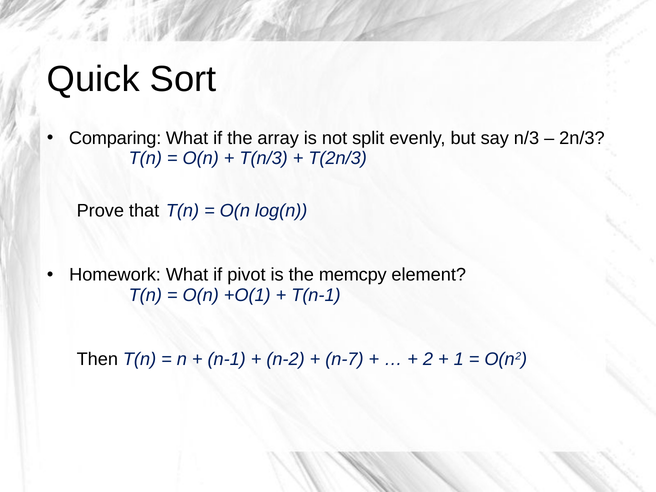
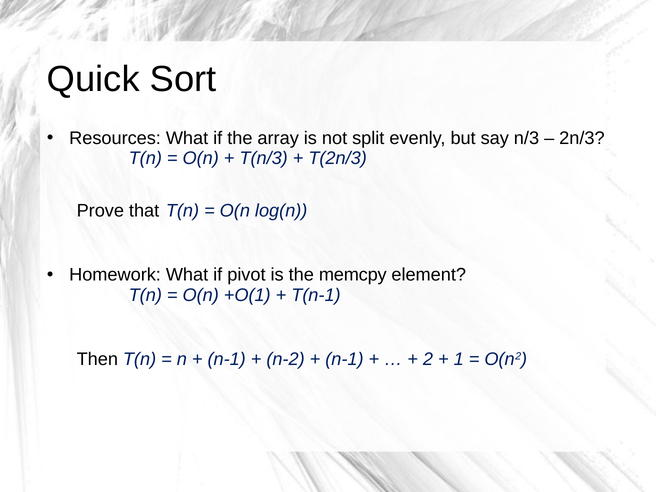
Comparing: Comparing -> Resources
n-7 at (344, 359): n-7 -> n-1
